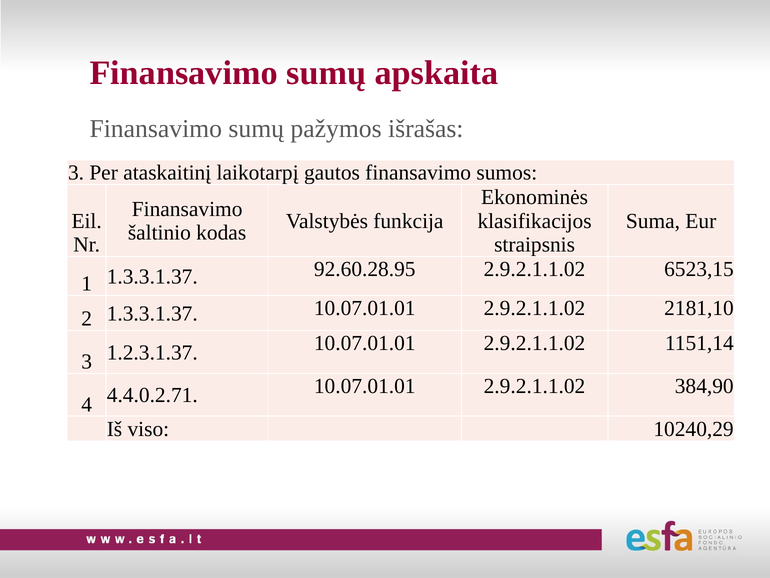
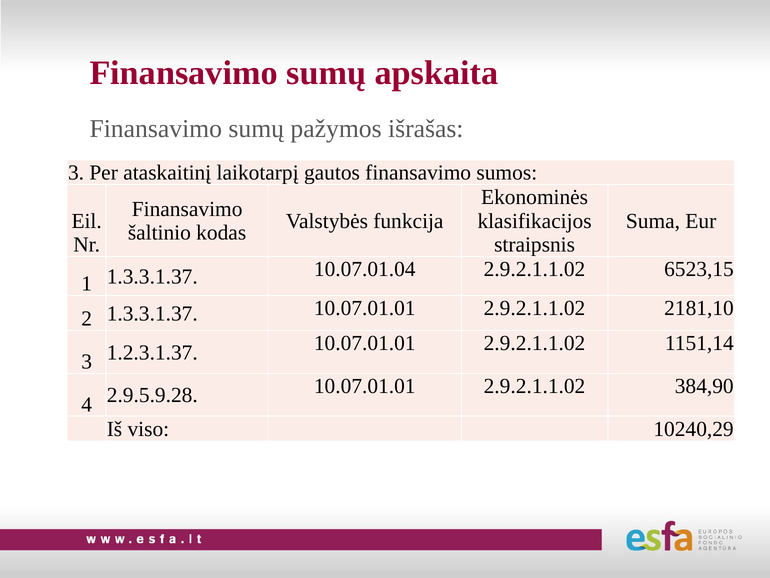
92.60.28.95: 92.60.28.95 -> 10.07.01.04
4.4.0.2.71: 4.4.0.2.71 -> 2.9.5.9.28
